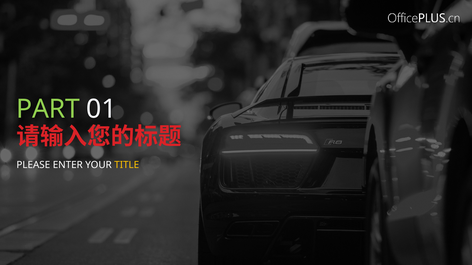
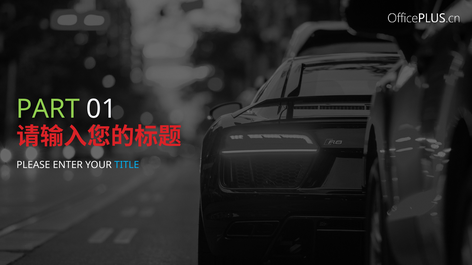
TITLE colour: yellow -> light blue
